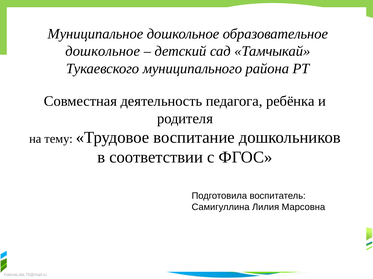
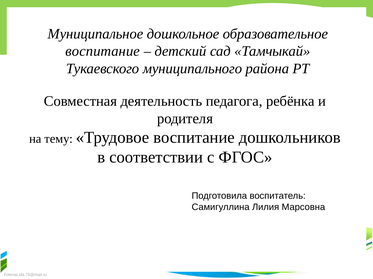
дошкольное at (103, 51): дошкольное -> воспитание
